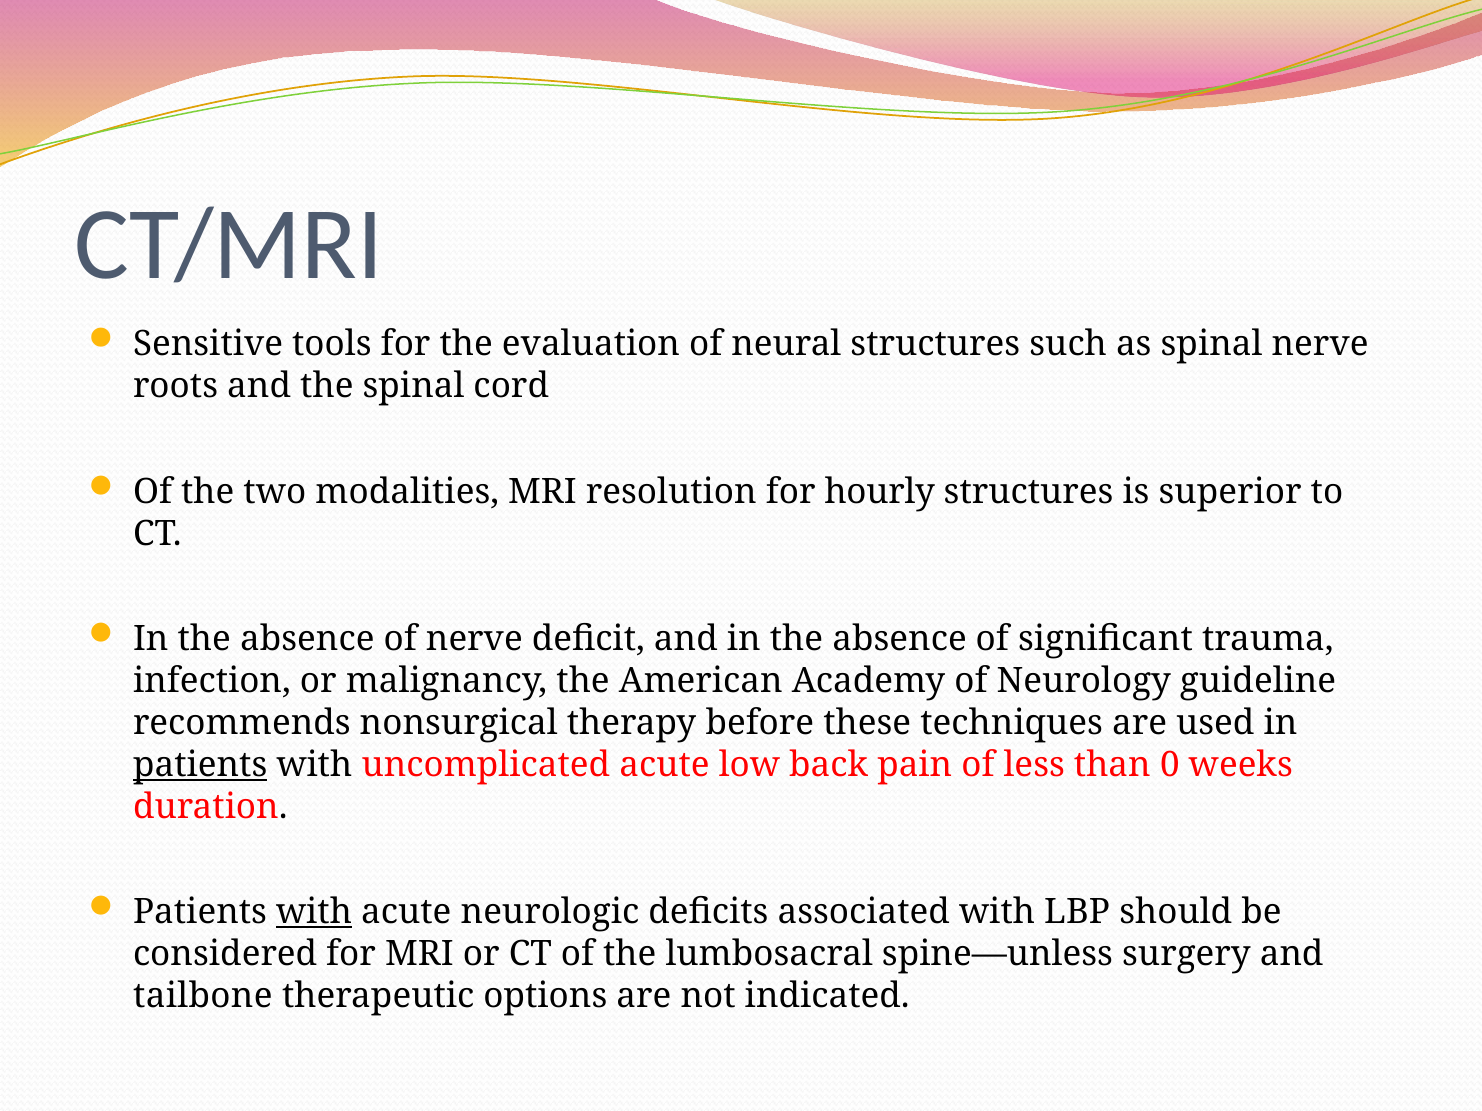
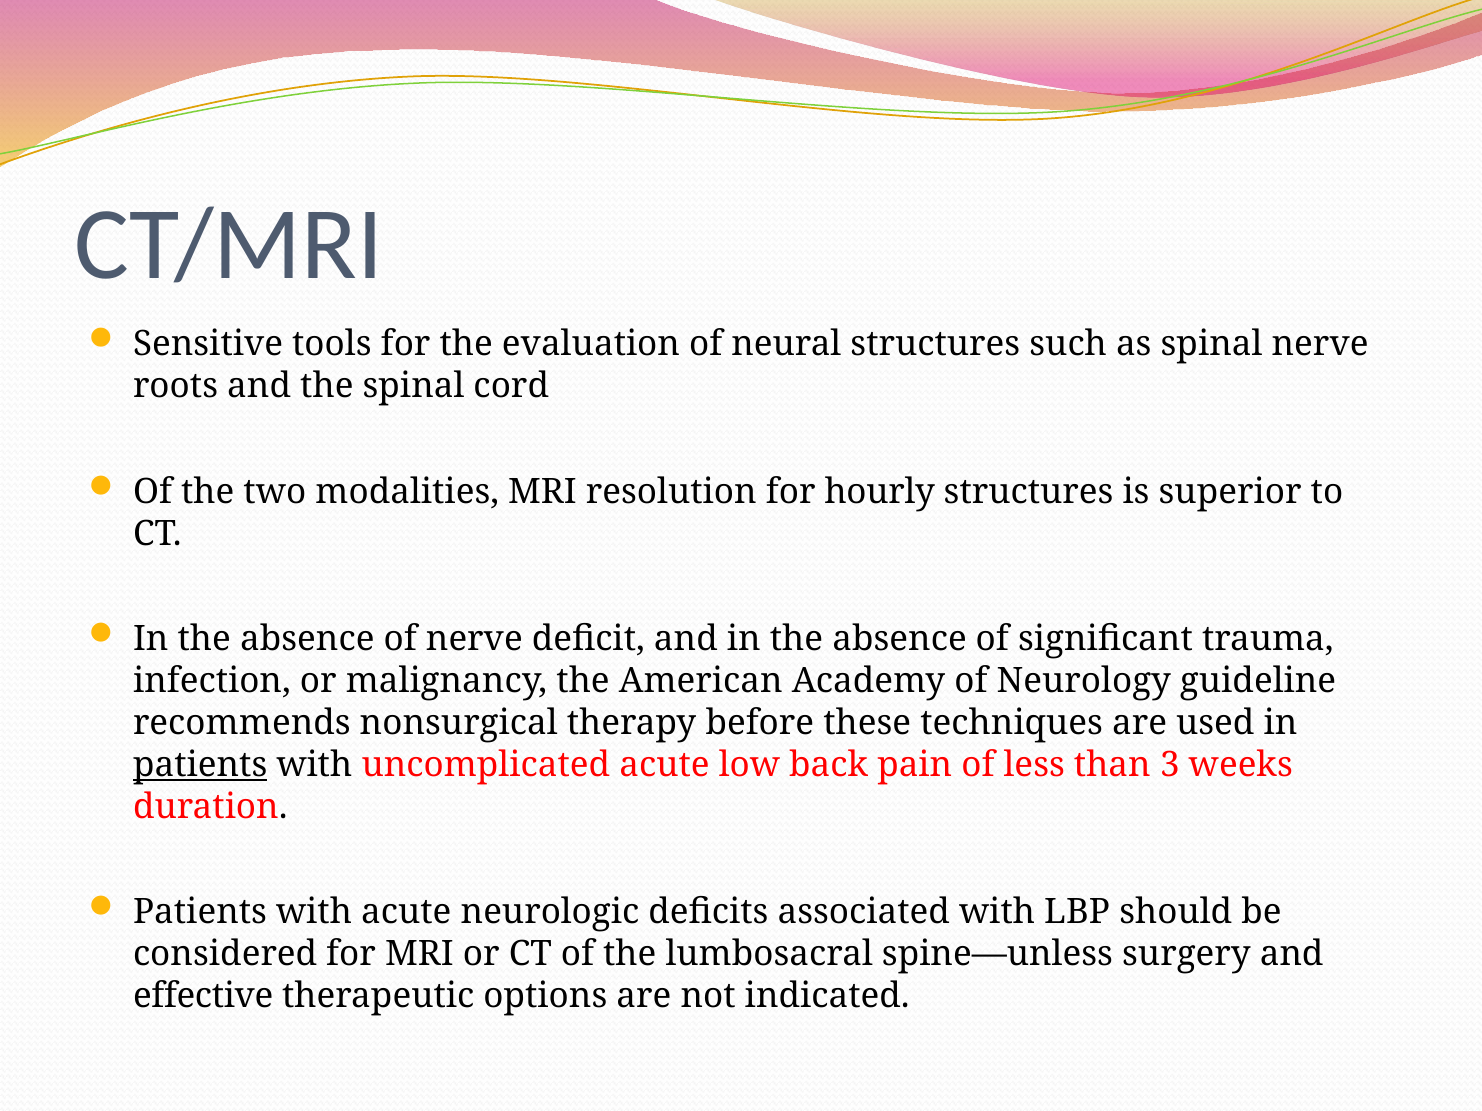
0: 0 -> 3
with at (314, 913) underline: present -> none
tailbone: tailbone -> effective
